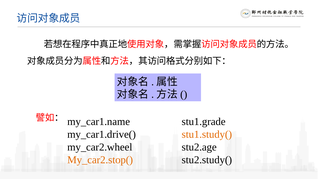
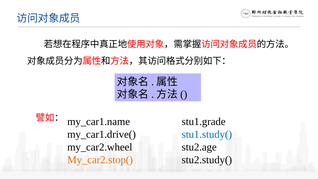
stu1.study( colour: orange -> blue
